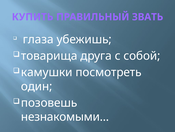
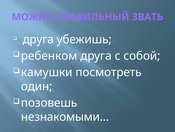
КУПИТЬ: КУПИТЬ -> МОЖНО
глаза at (38, 39): глаза -> друга
товарища: товарища -> ребенком
